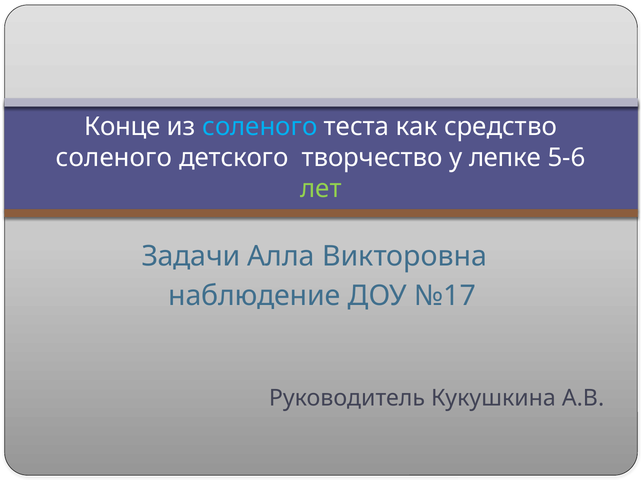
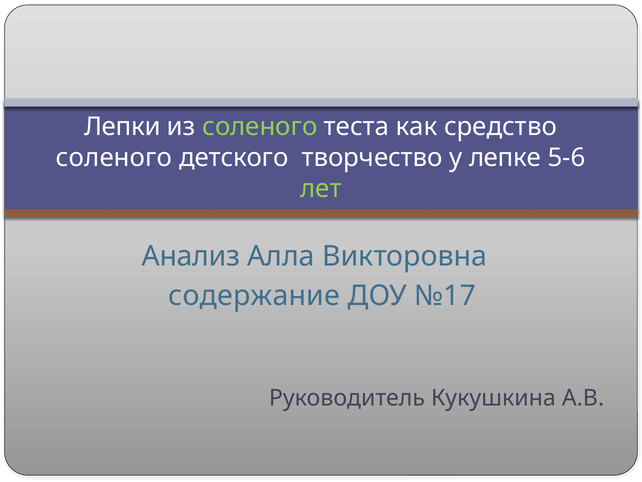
Конце: Конце -> Лепки
соленого at (260, 126) colour: light blue -> light green
Задачи: Задачи -> Анализ
наблюдение: наблюдение -> содержание
